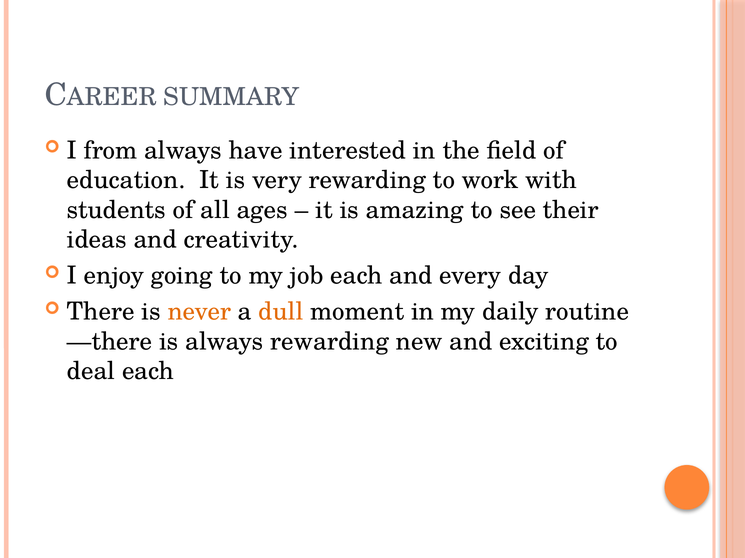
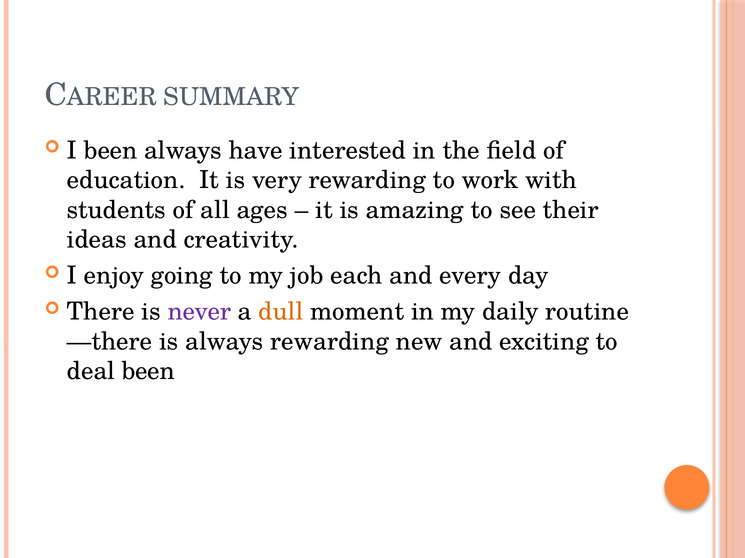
I from: from -> been
never colour: orange -> purple
deal each: each -> been
